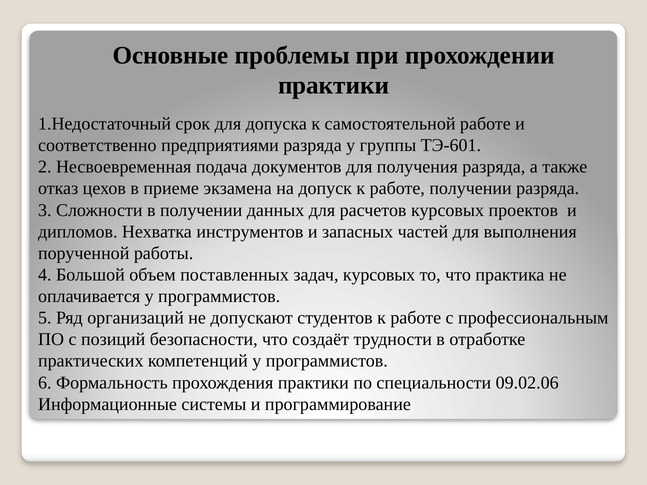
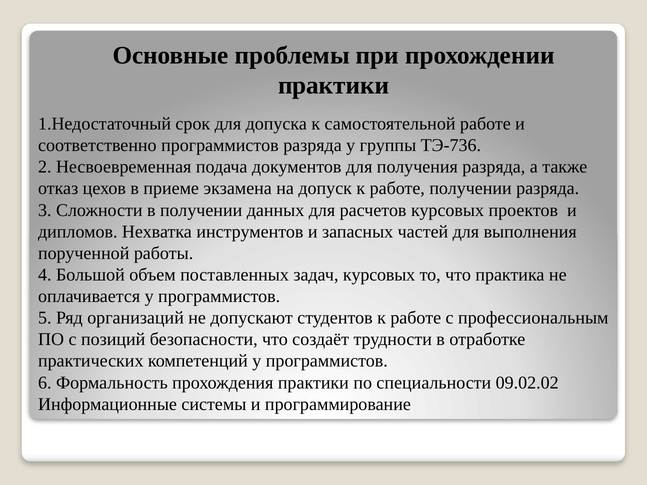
соответственно предприятиями: предприятиями -> программистов
ТЭ-601: ТЭ-601 -> ТЭ-736
09.02.06: 09.02.06 -> 09.02.02
